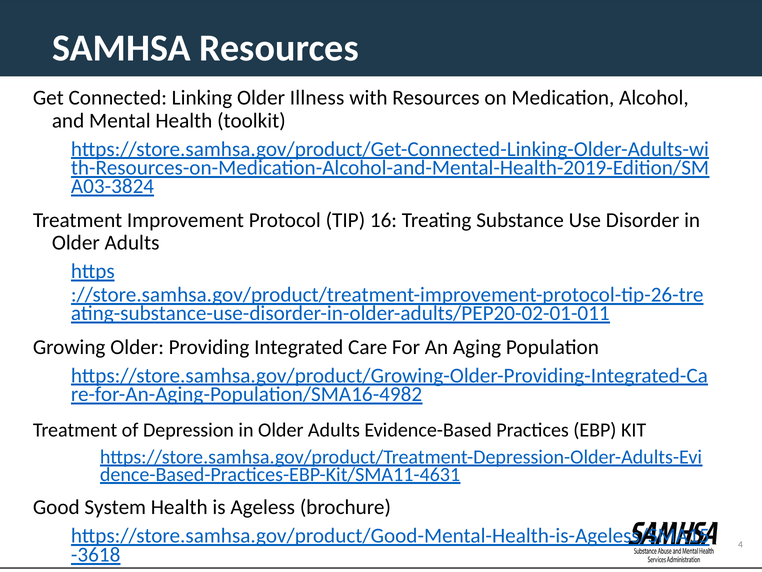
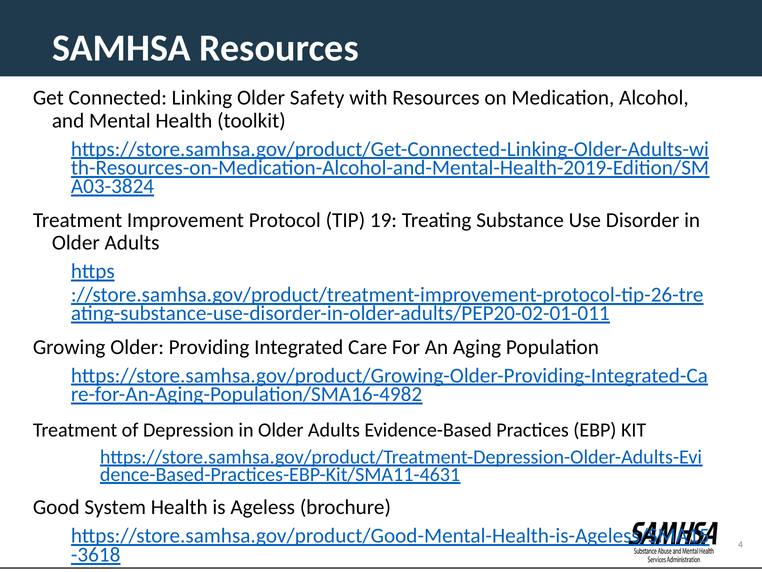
Illness: Illness -> Safety
16: 16 -> 19
